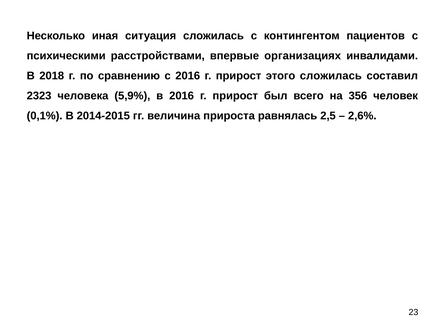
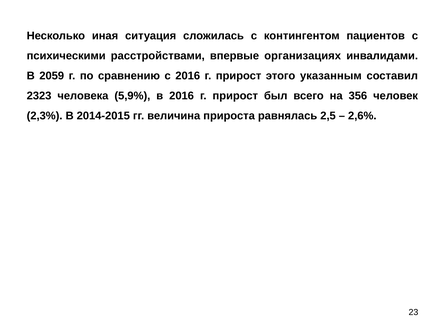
2018: 2018 -> 2059
этого сложилась: сложилась -> указанным
0,1%: 0,1% -> 2,3%
